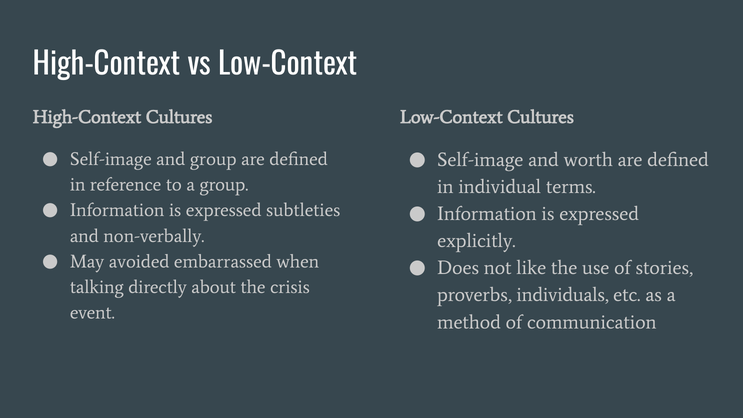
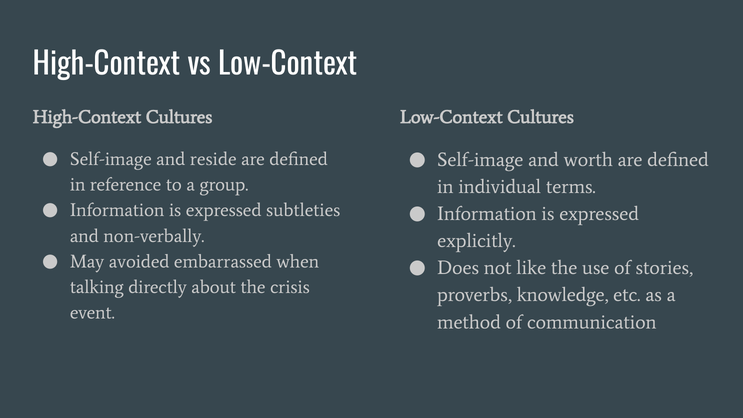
and group: group -> reside
individuals: individuals -> knowledge
